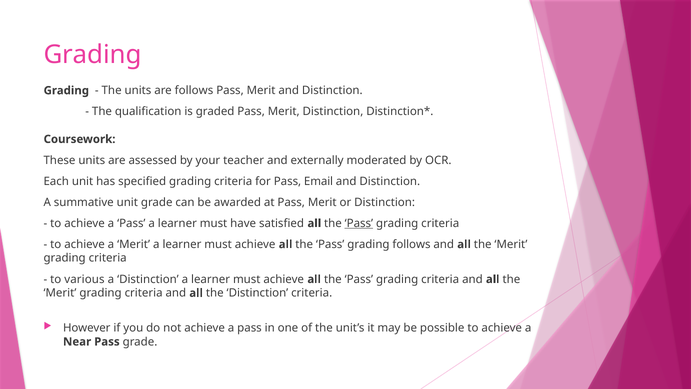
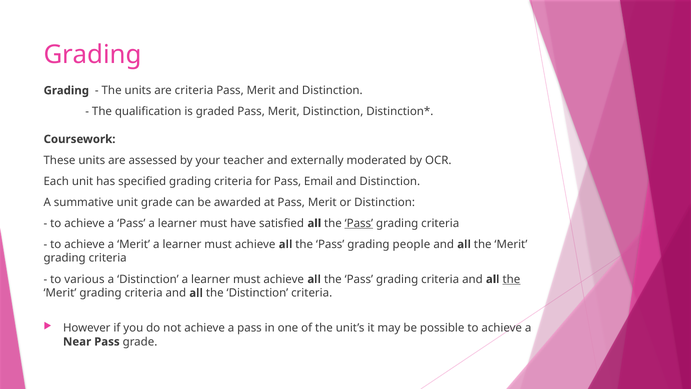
are follows: follows -> criteria
grading follows: follows -> people
the at (511, 279) underline: none -> present
